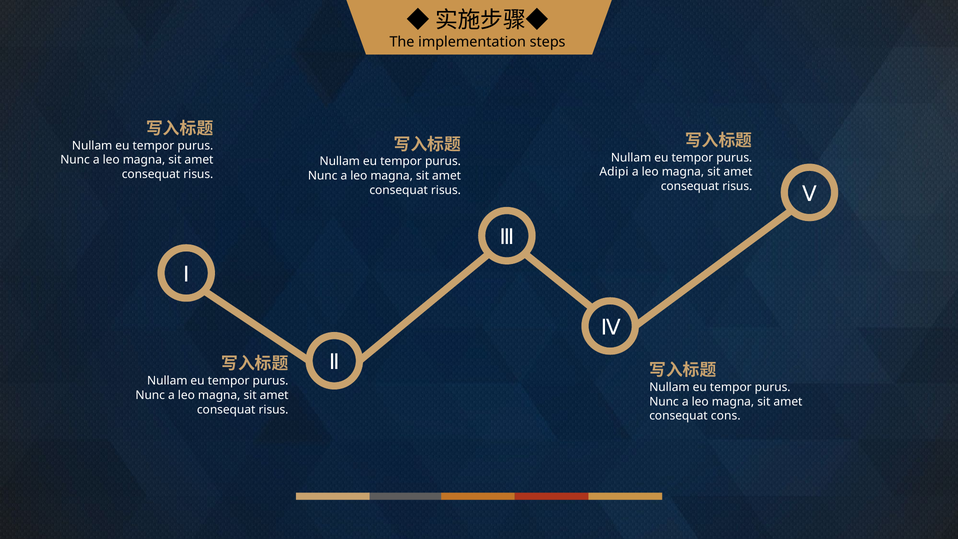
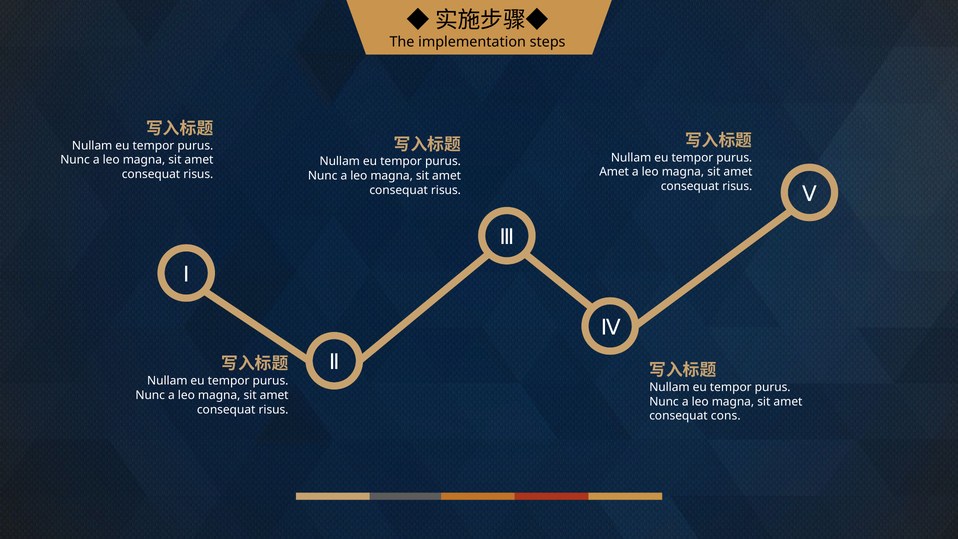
Adipi at (614, 172): Adipi -> Amet
